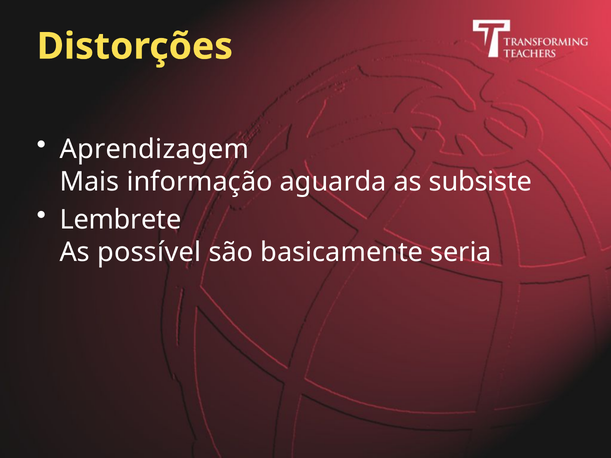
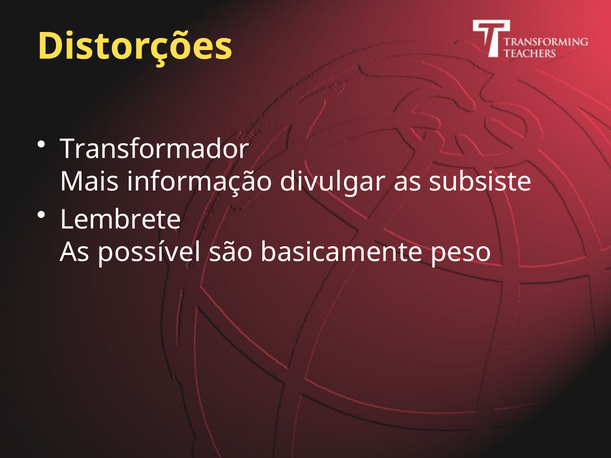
Aprendizagem: Aprendizagem -> Transformador
aguarda: aguarda -> divulgar
seria: seria -> peso
